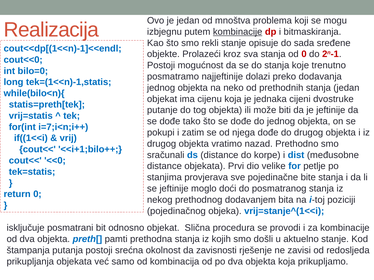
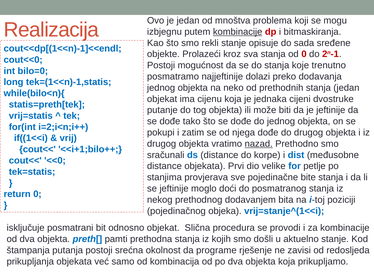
i=7;i<n;i++: i=7;i<n;i++ -> i=2;i<n;i++
nazad underline: none -> present
zavisnosti: zavisnosti -> programe
